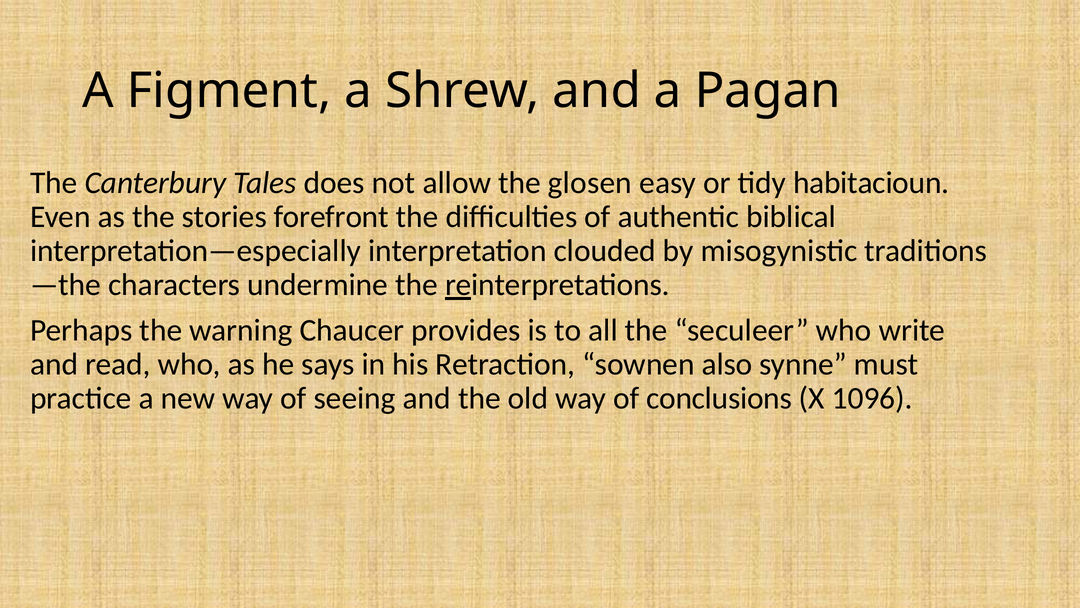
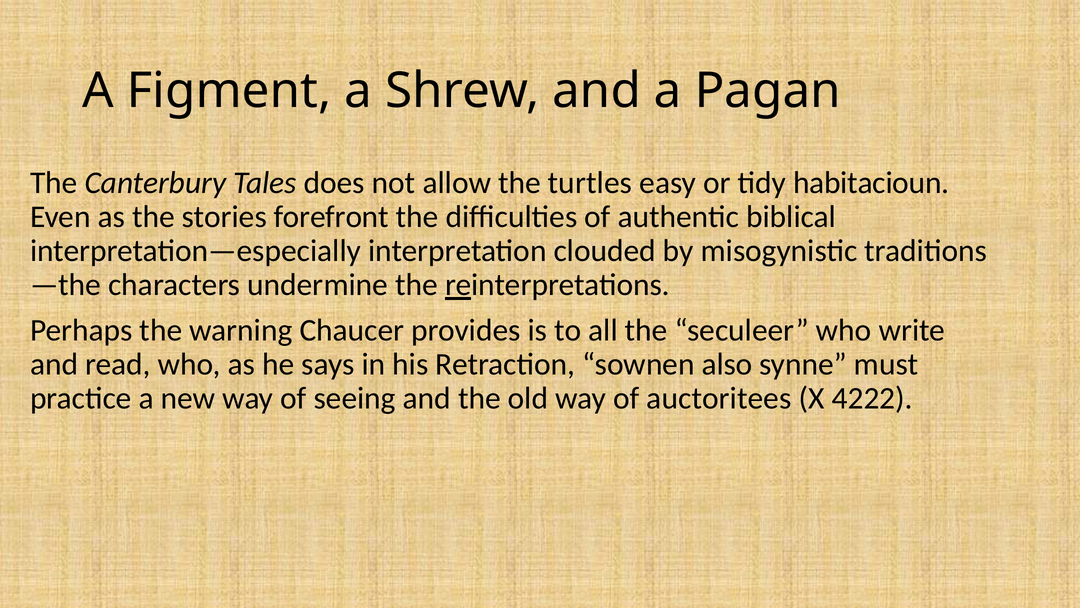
glosen: glosen -> turtles
conclusions: conclusions -> auctoritees
1096: 1096 -> 4222
